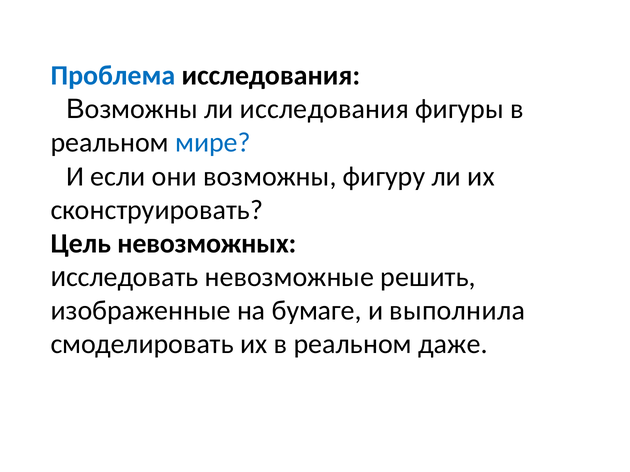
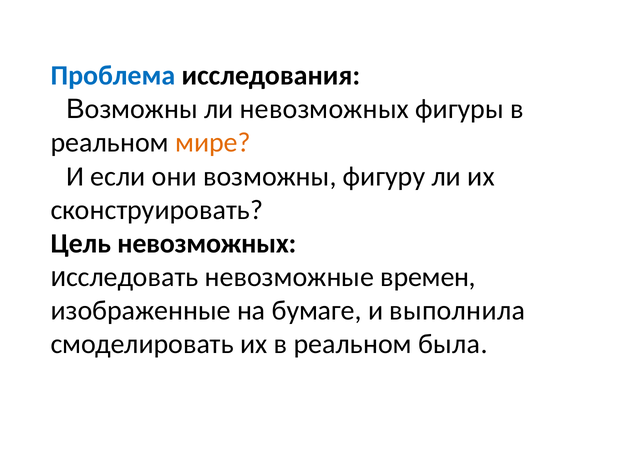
ли исследования: исследования -> невозможных
мире colour: blue -> orange
решить: решить -> времен
даже: даже -> была
